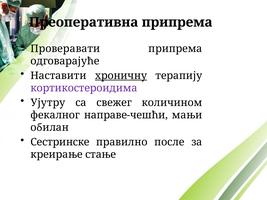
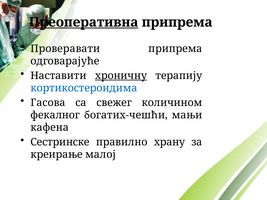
Преоперативна underline: none -> present
кортикостероидима colour: purple -> blue
Ујутру: Ујутру -> Гасова
направе-чешћи: направе-чешћи -> богатих-чешћи
обилан: обилан -> кафена
после: после -> храну
стање: стање -> малој
